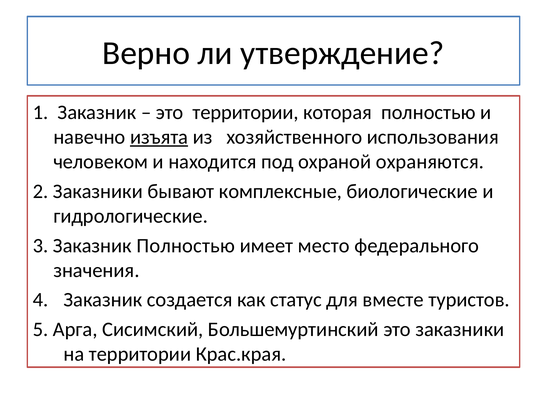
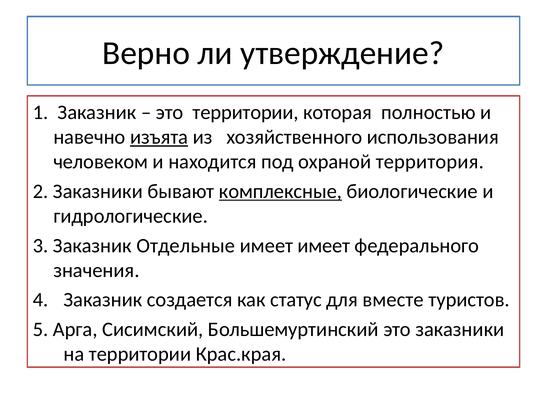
охраняются: охраняются -> территория
комплексные underline: none -> present
Заказник Полностью: Полностью -> Отдельные
имеет место: место -> имеет
